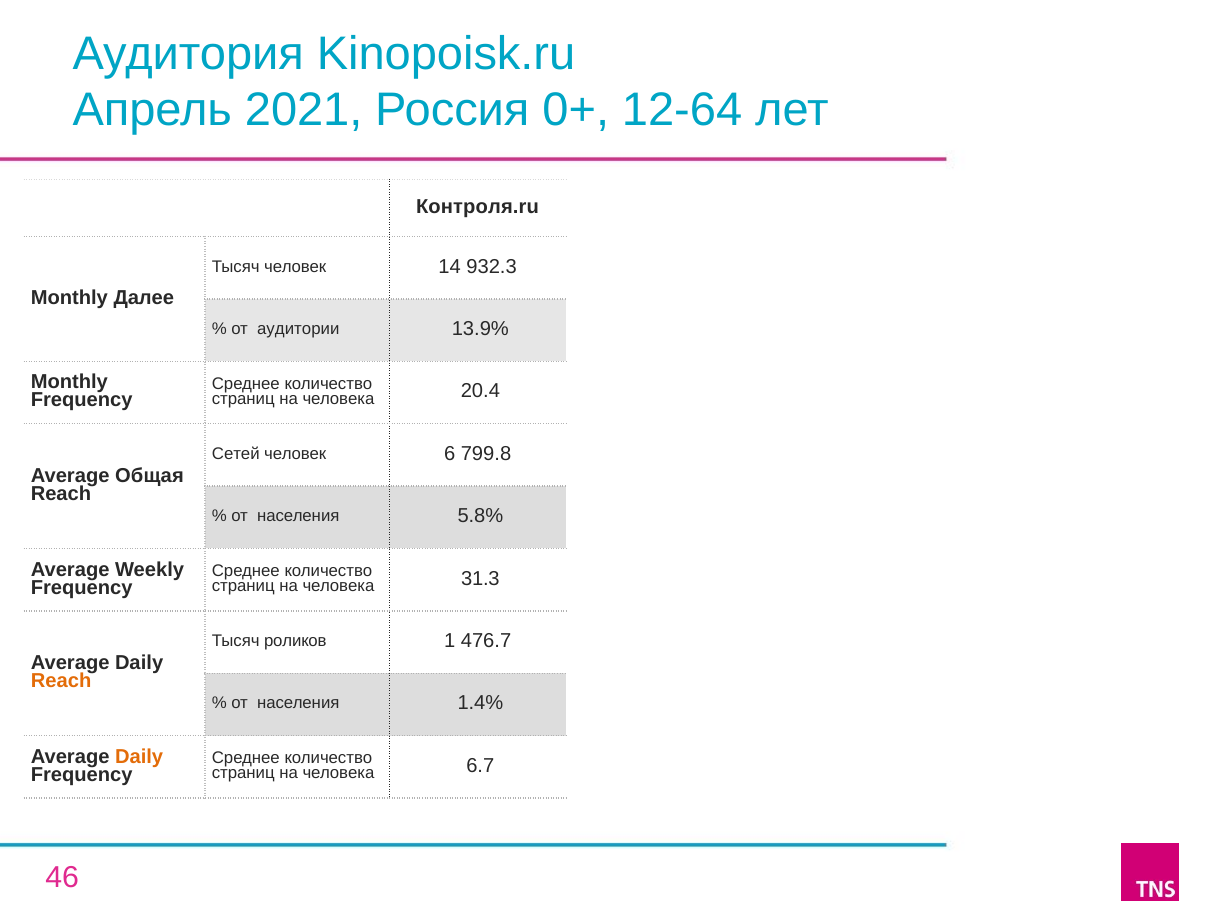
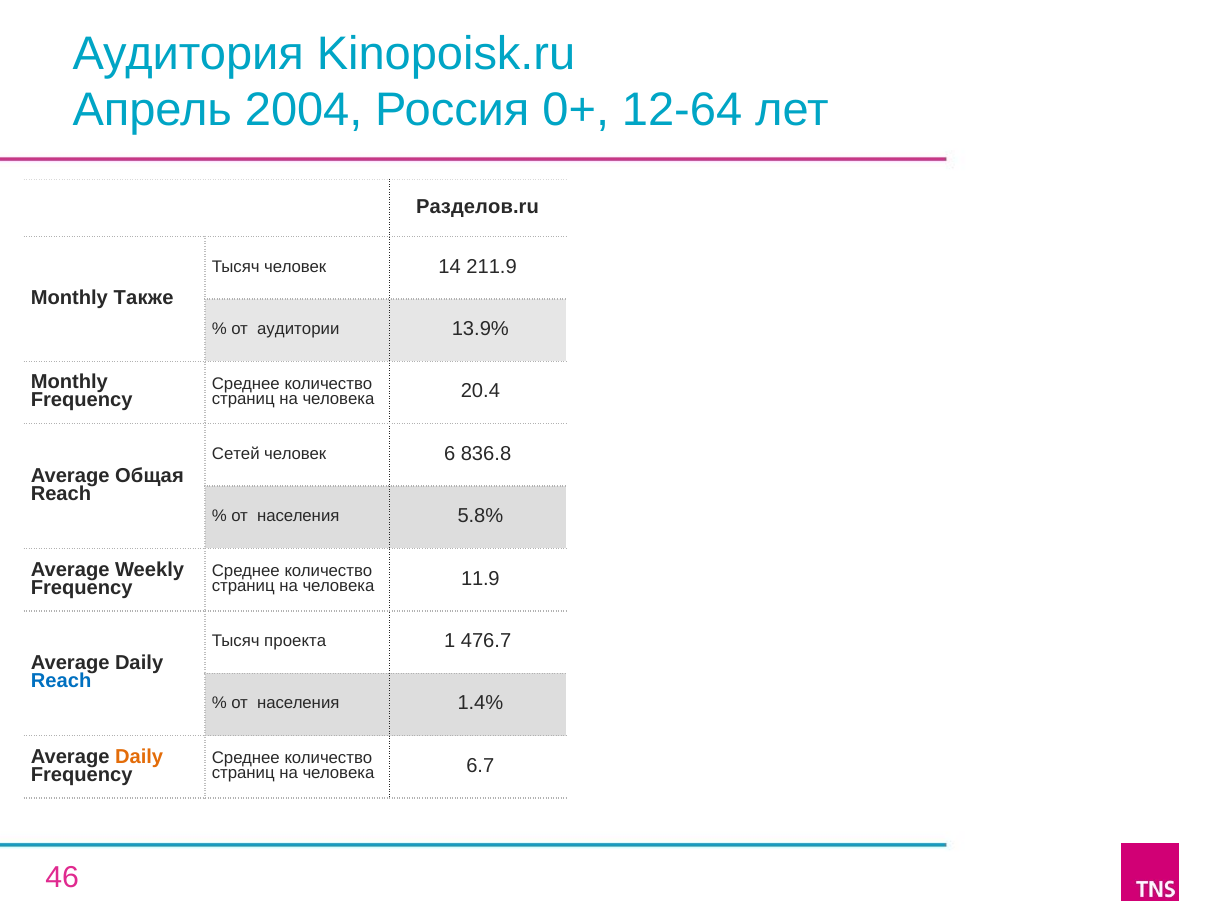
2021: 2021 -> 2004
Контроля.ru: Контроля.ru -> Разделов.ru
932.3: 932.3 -> 211.9
Далее: Далее -> Также
799.8: 799.8 -> 836.8
31.3: 31.3 -> 11.9
роликов: роликов -> проекта
Reach at (61, 681) colour: orange -> blue
